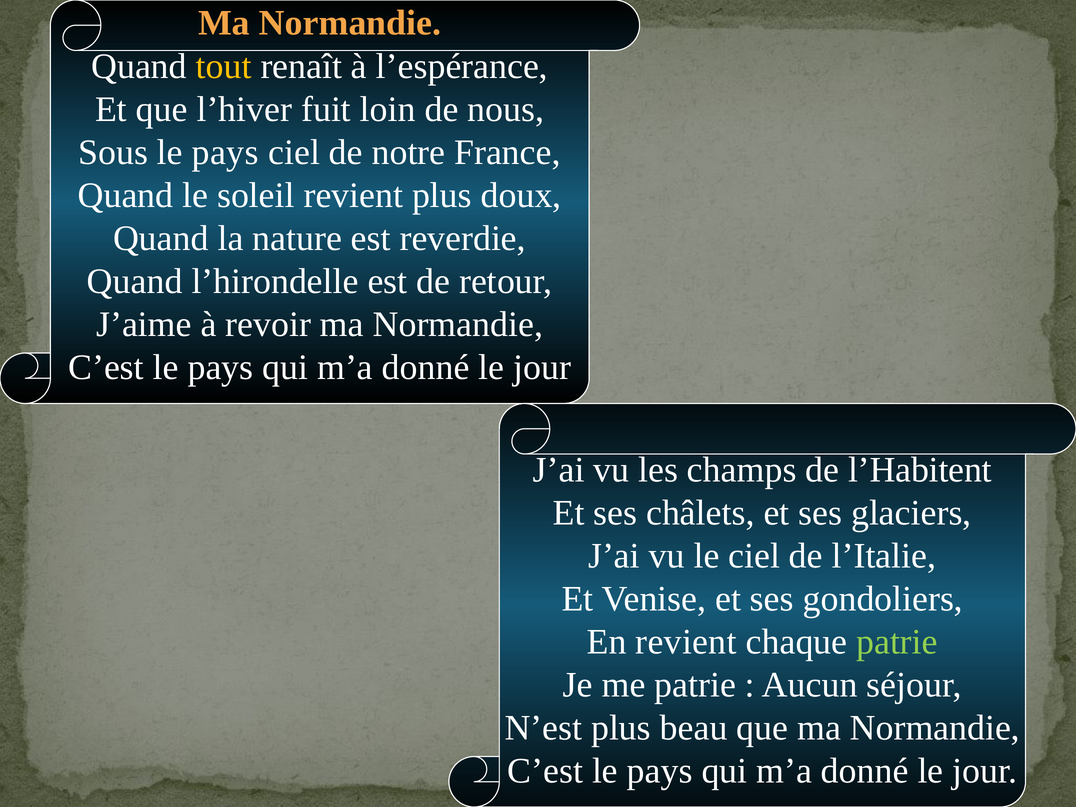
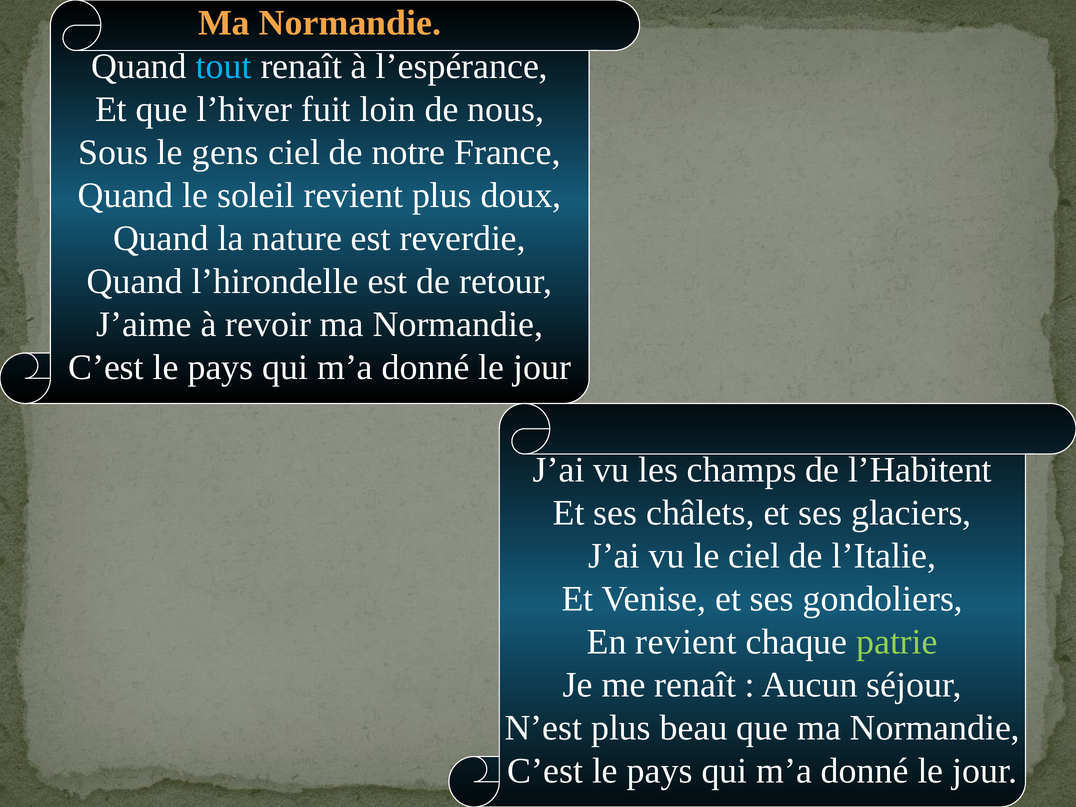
tout colour: yellow -> light blue
Sous le pays: pays -> gens
me patrie: patrie -> renaît
